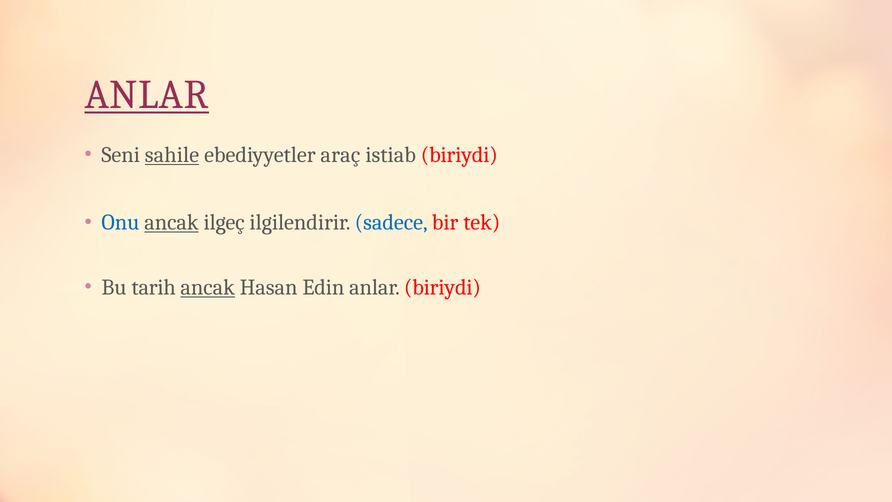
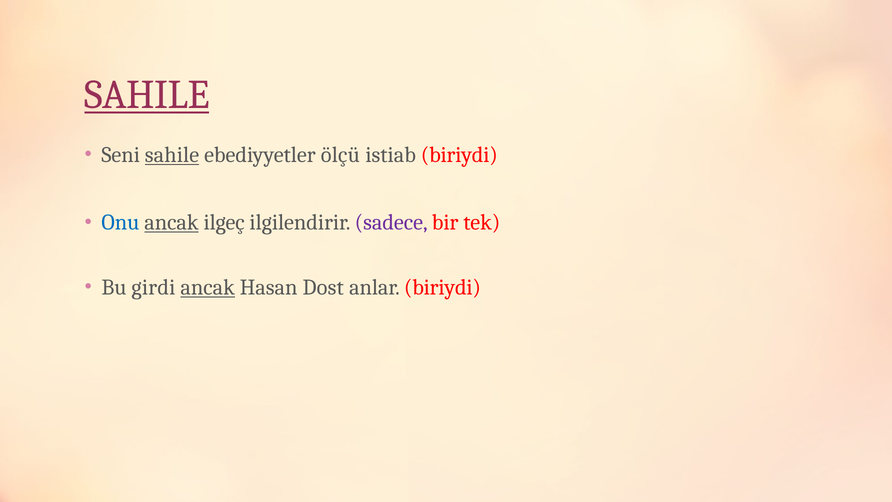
ANLAR at (147, 95): ANLAR -> SAHILE
araç: araç -> ölçü
sadece colour: blue -> purple
tarih: tarih -> girdi
Edin: Edin -> Dost
